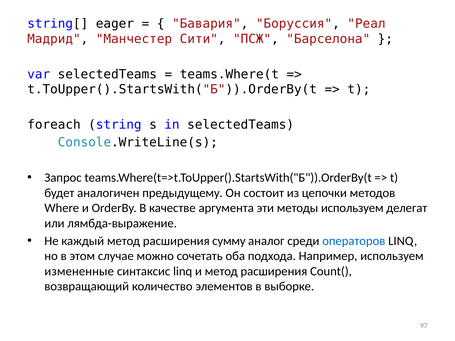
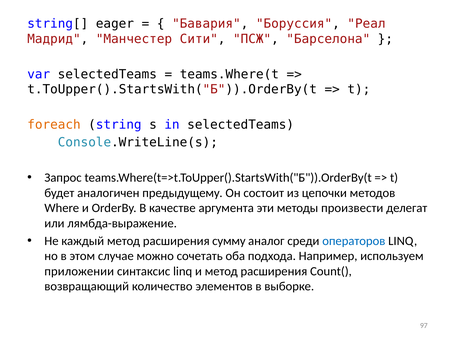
foreach colour: black -> orange
методы используем: используем -> произвести
измененные: измененные -> приложении
